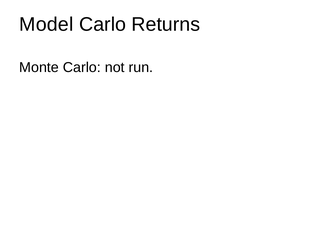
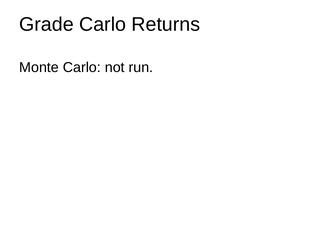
Model: Model -> Grade
